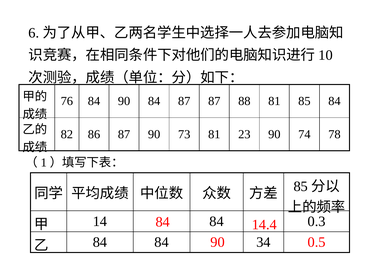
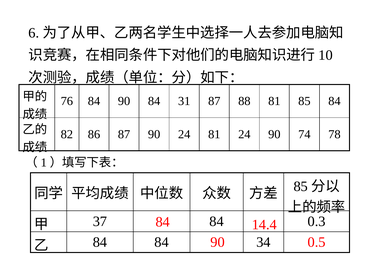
84 87: 87 -> 31
90 73: 73 -> 24
81 23: 23 -> 24
14: 14 -> 37
